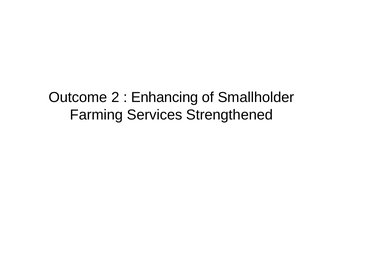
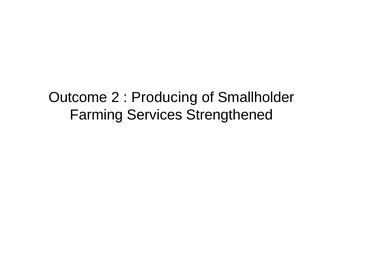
Enhancing: Enhancing -> Producing
